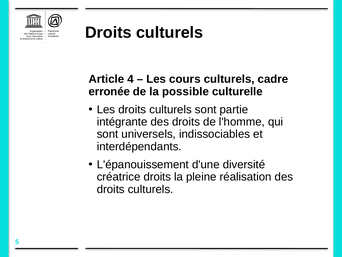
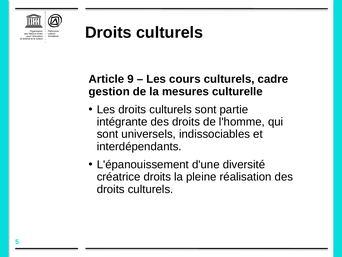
4: 4 -> 9
erronée: erronée -> gestion
possible: possible -> mesures
